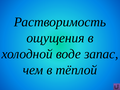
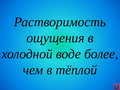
запас: запас -> более
